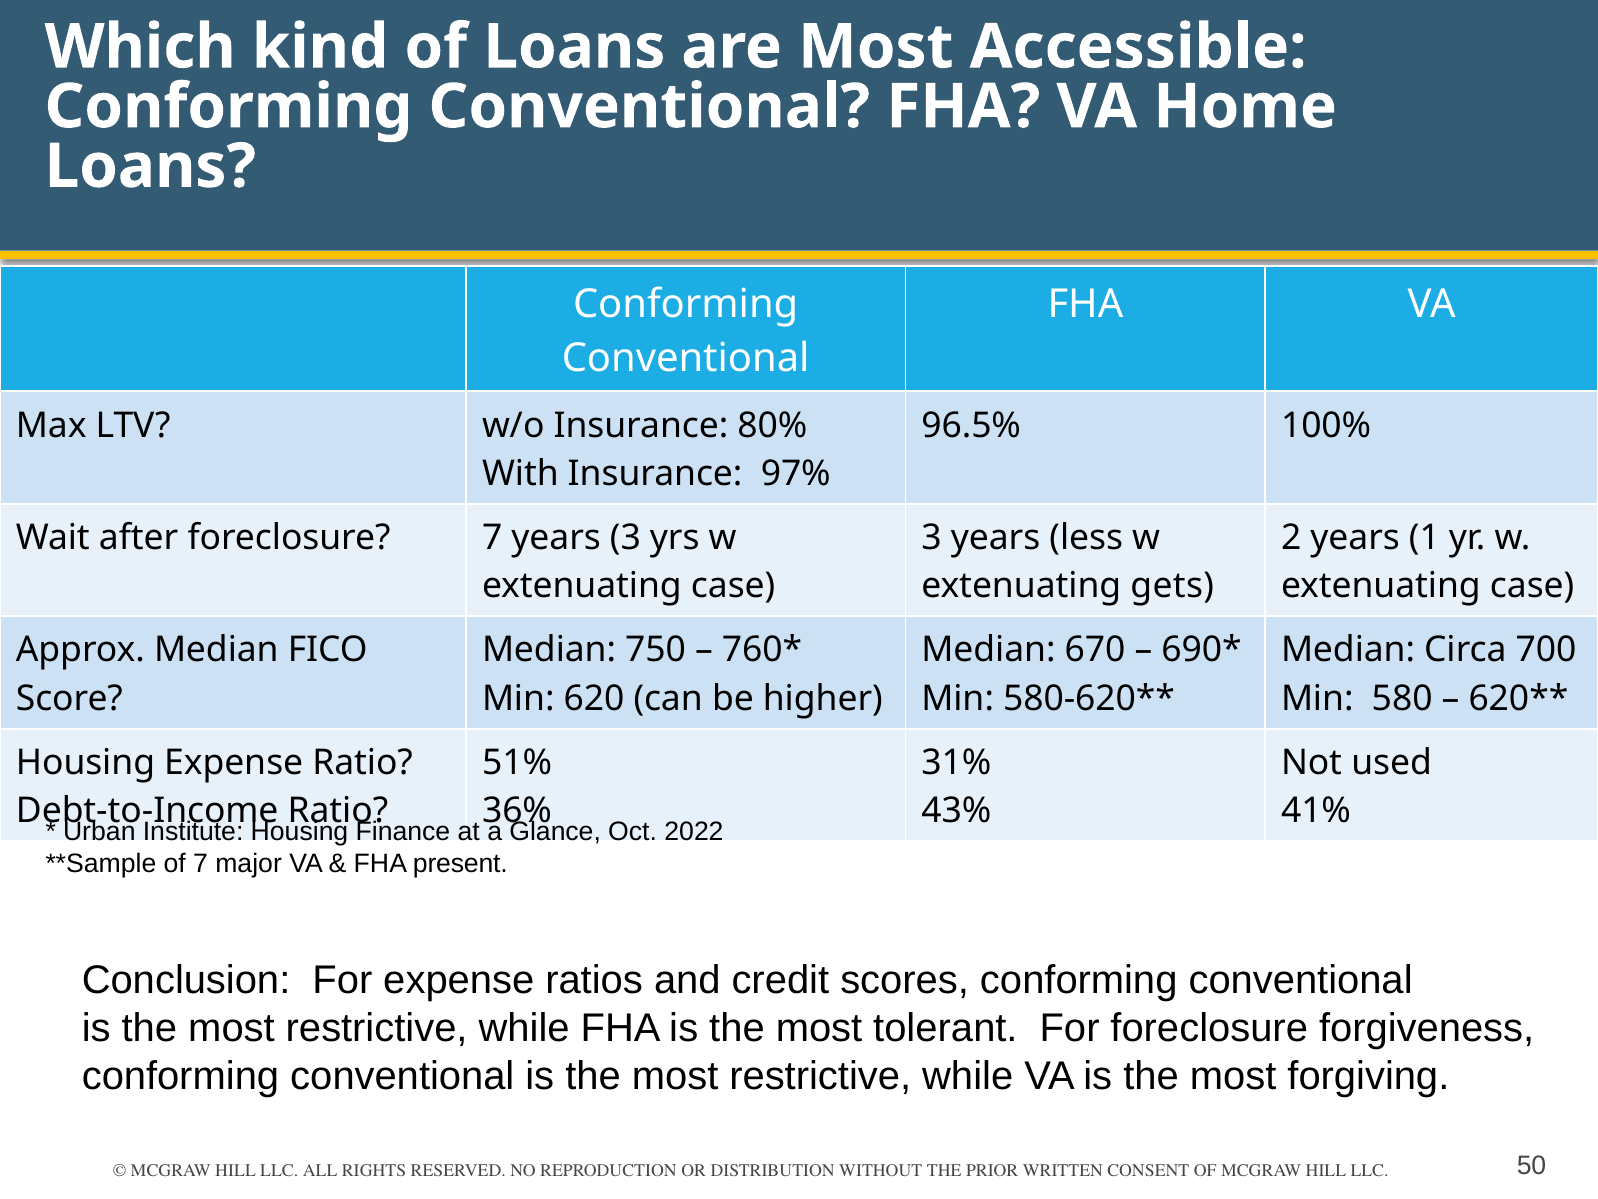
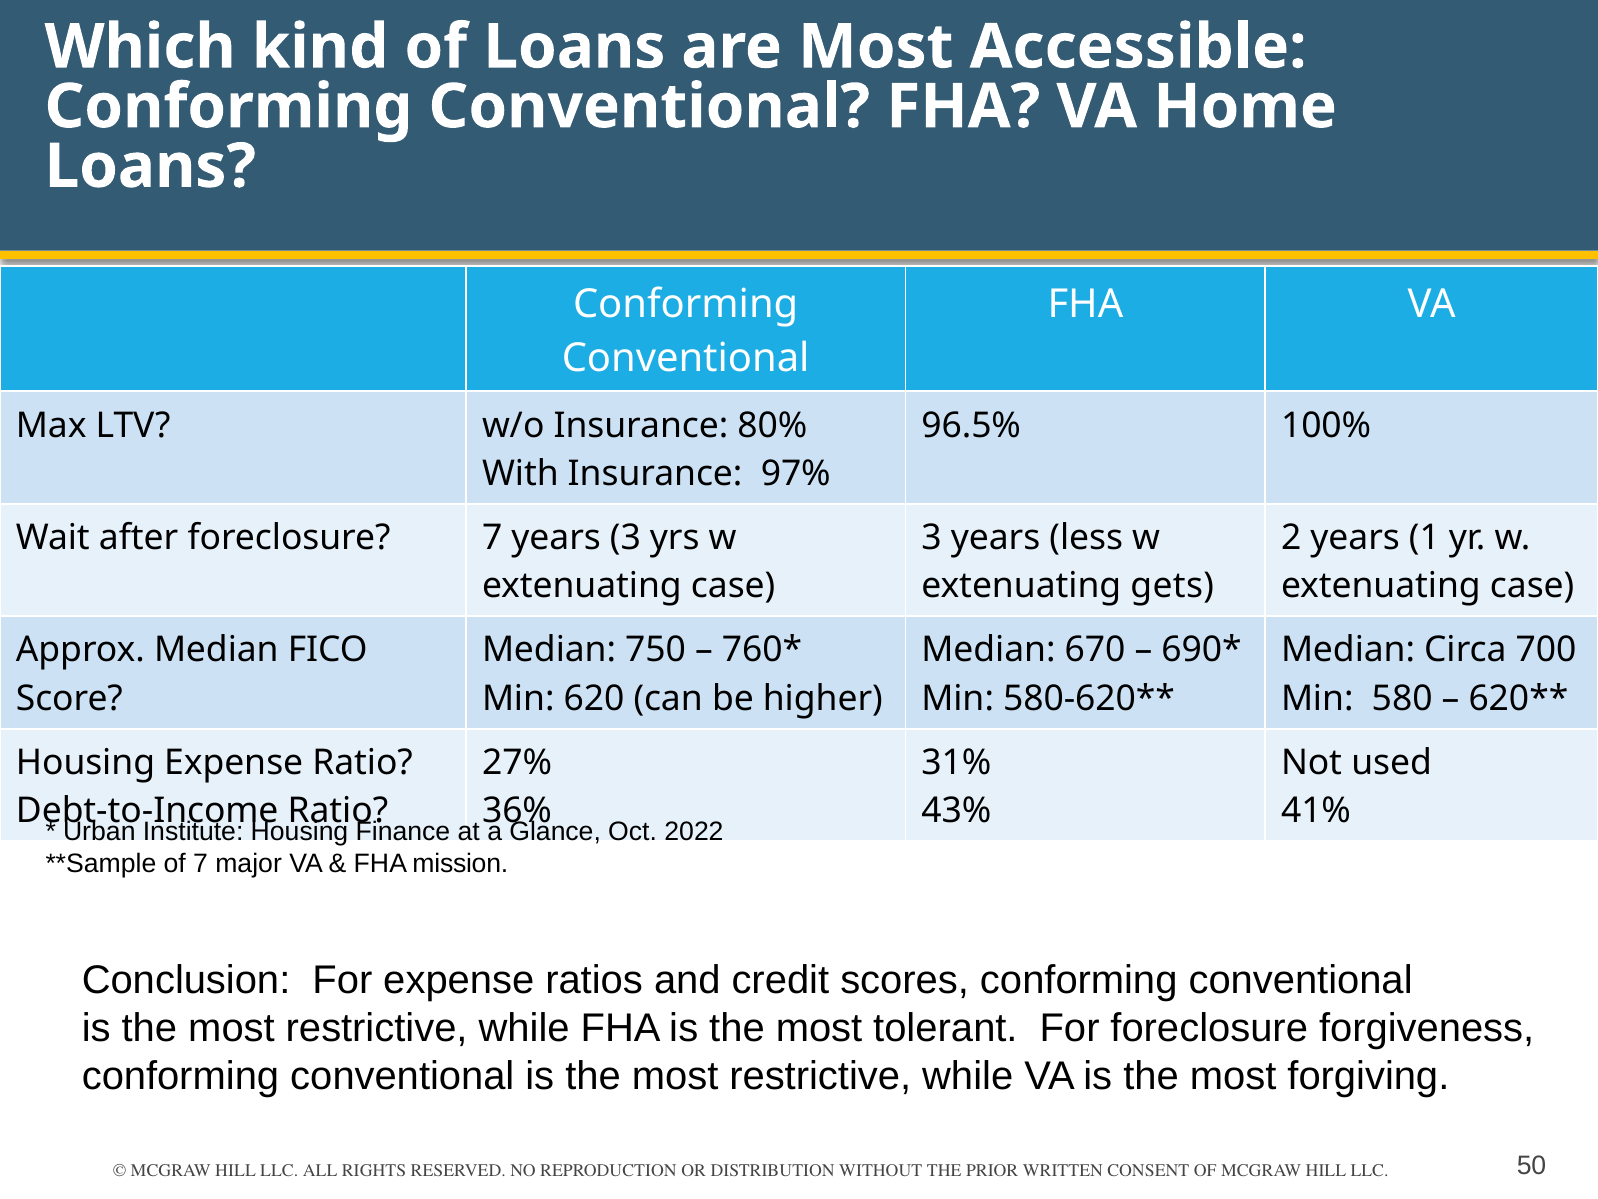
51%: 51% -> 27%
present: present -> mission
